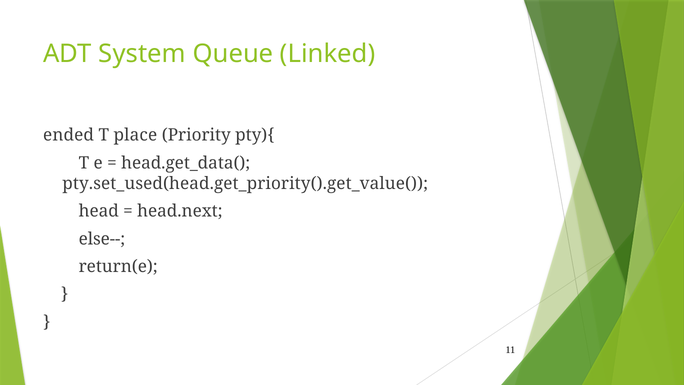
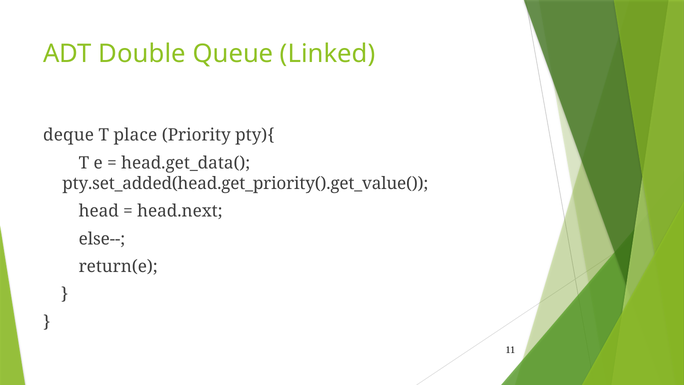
System: System -> Double
ended: ended -> deque
pty.set_used(head.get_priority().get_value(: pty.set_used(head.get_priority().get_value( -> pty.set_added(head.get_priority().get_value(
